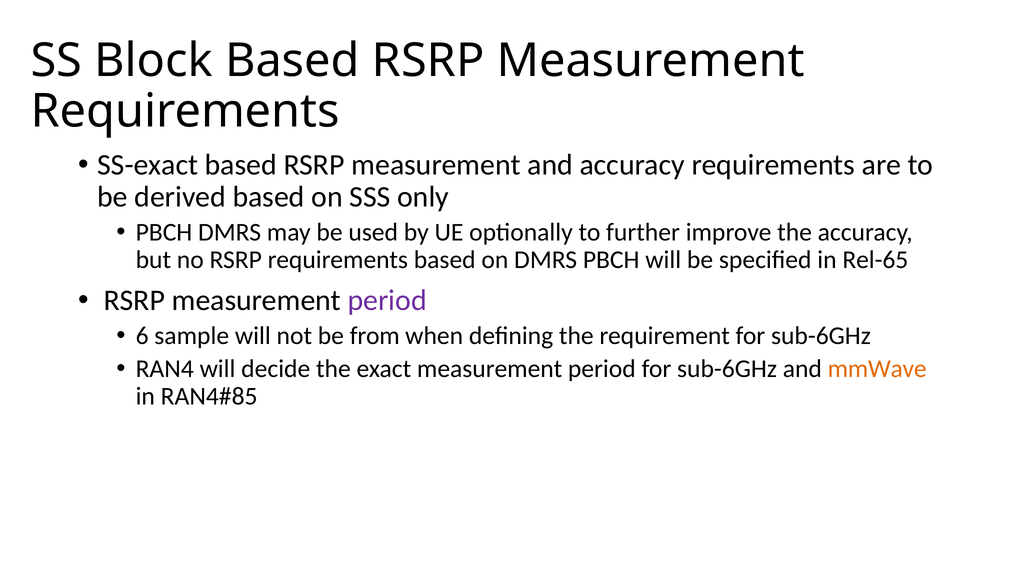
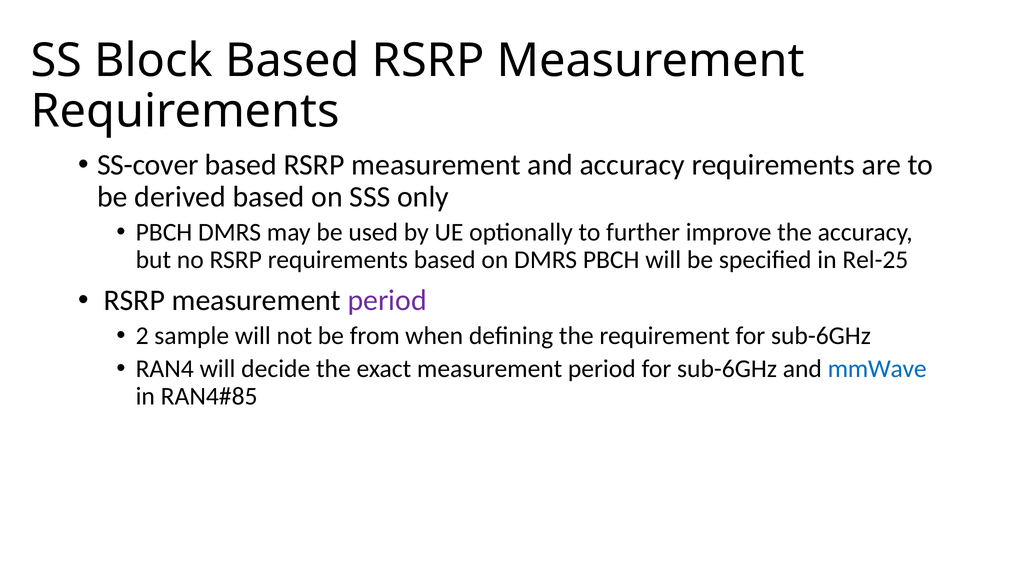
SS-exact: SS-exact -> SS-cover
Rel-65: Rel-65 -> Rel-25
6: 6 -> 2
mmWave colour: orange -> blue
